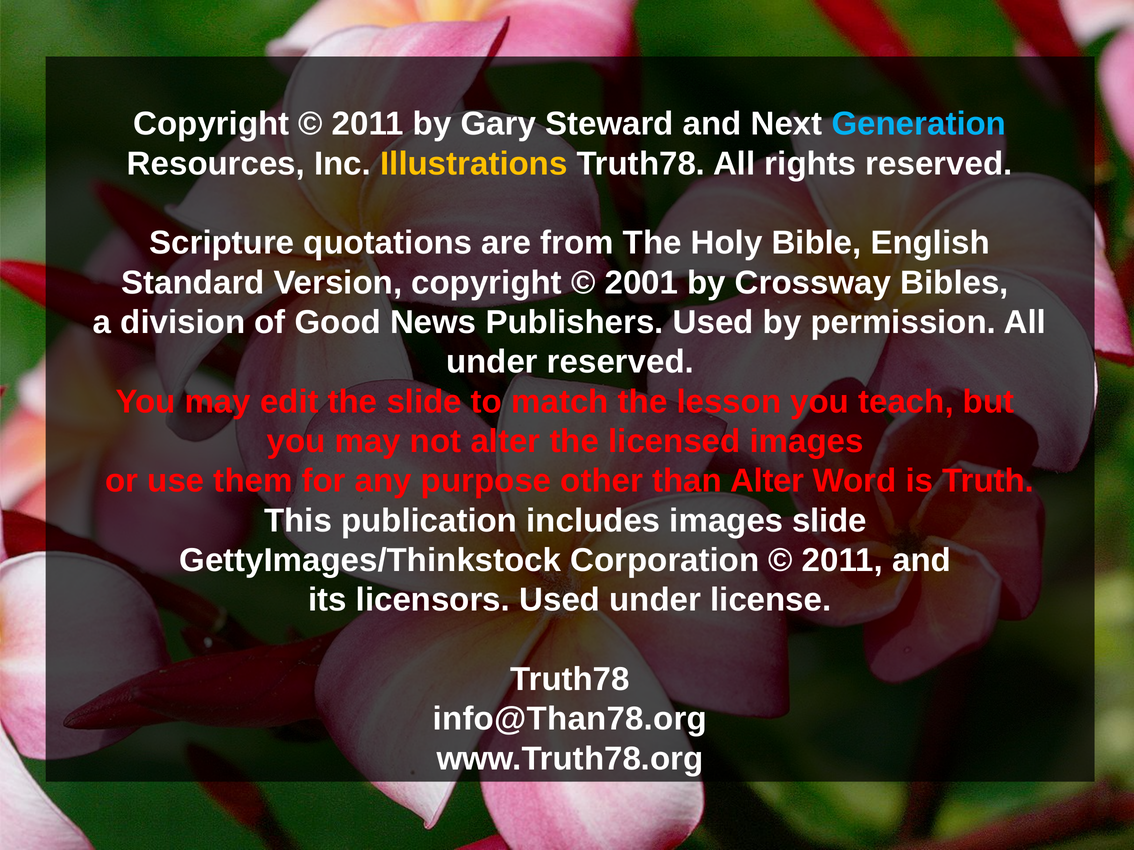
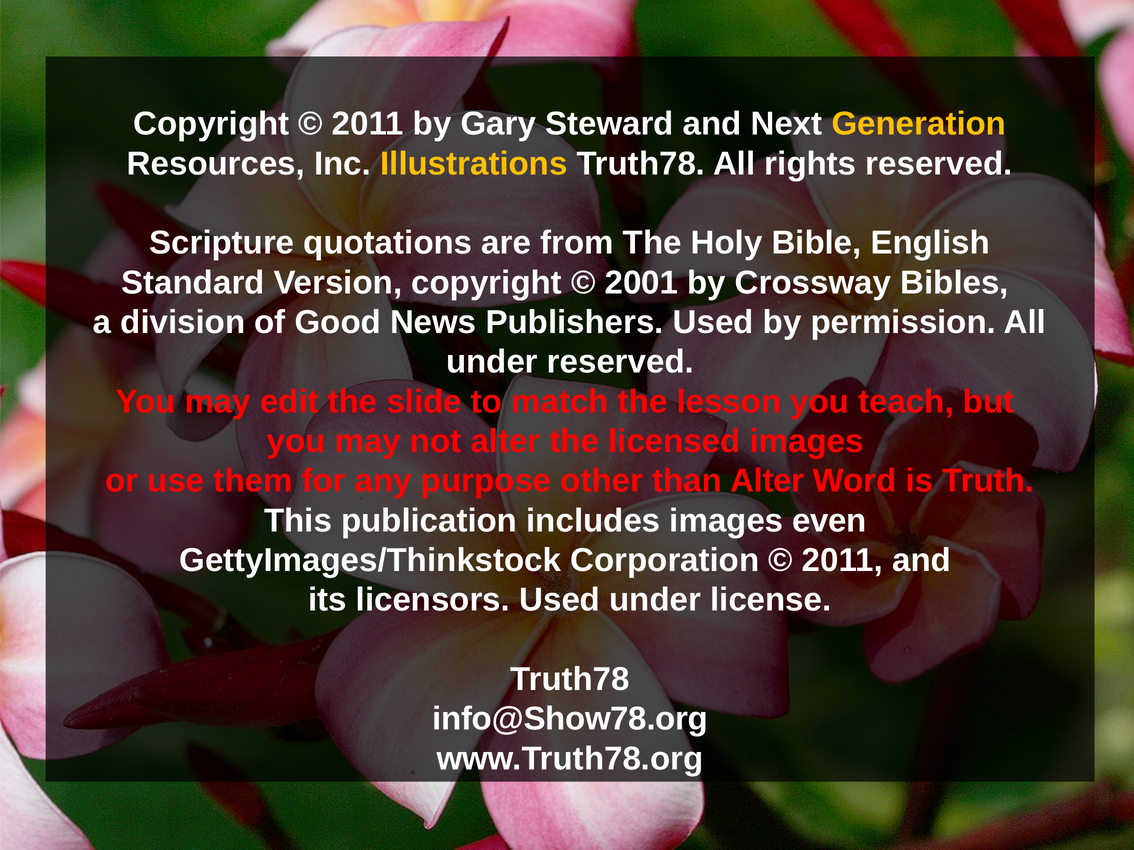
Generation colour: light blue -> yellow
images slide: slide -> even
info@Than78.org: info@Than78.org -> info@Show78.org
